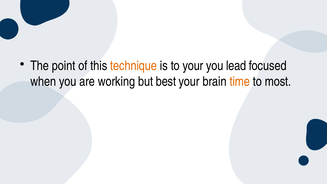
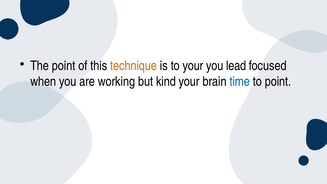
best: best -> kind
time colour: orange -> blue
to most: most -> point
